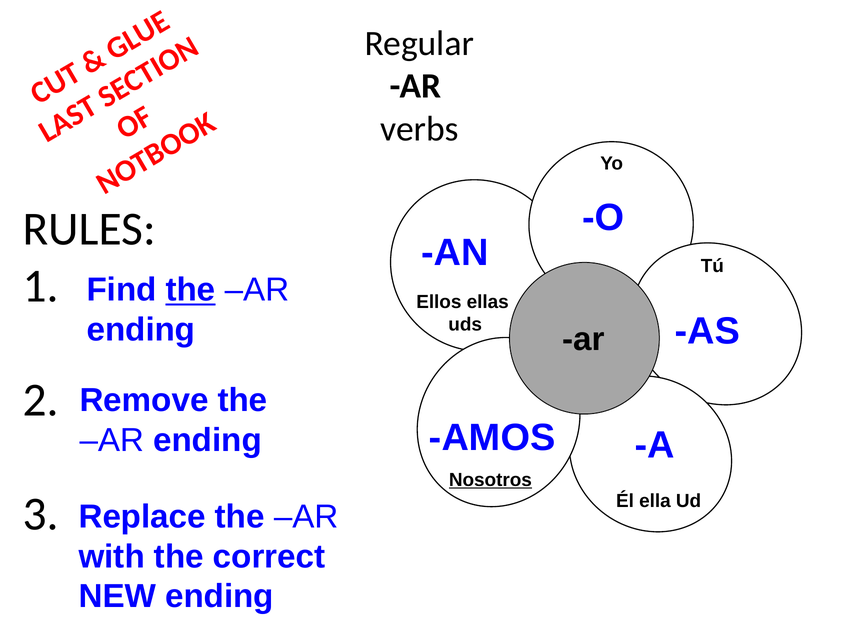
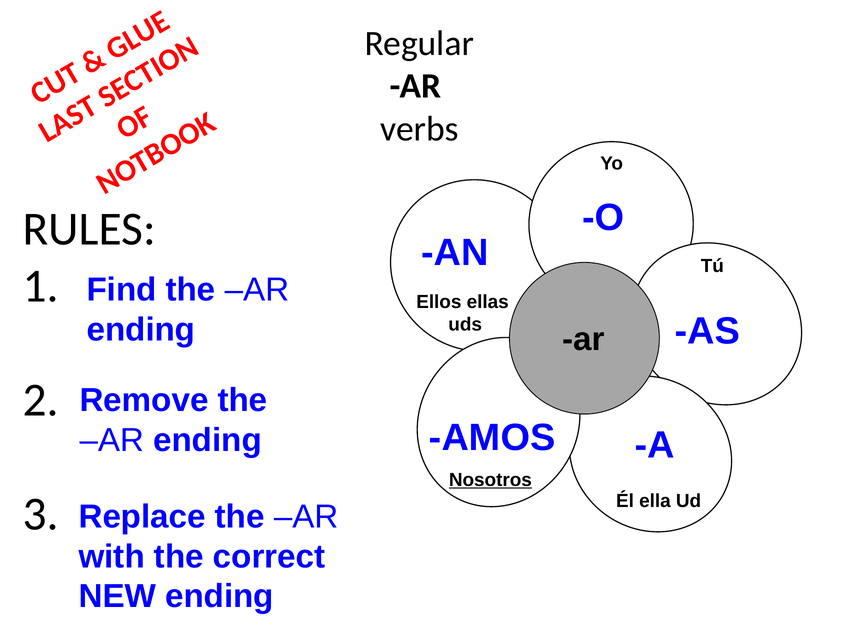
the at (191, 290) underline: present -> none
